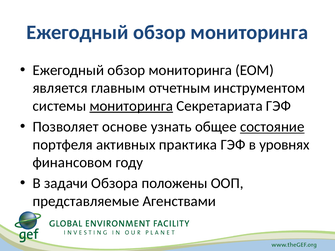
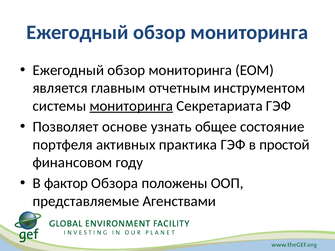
состояние underline: present -> none
уровнях: уровнях -> простой
задачи: задачи -> фактор
